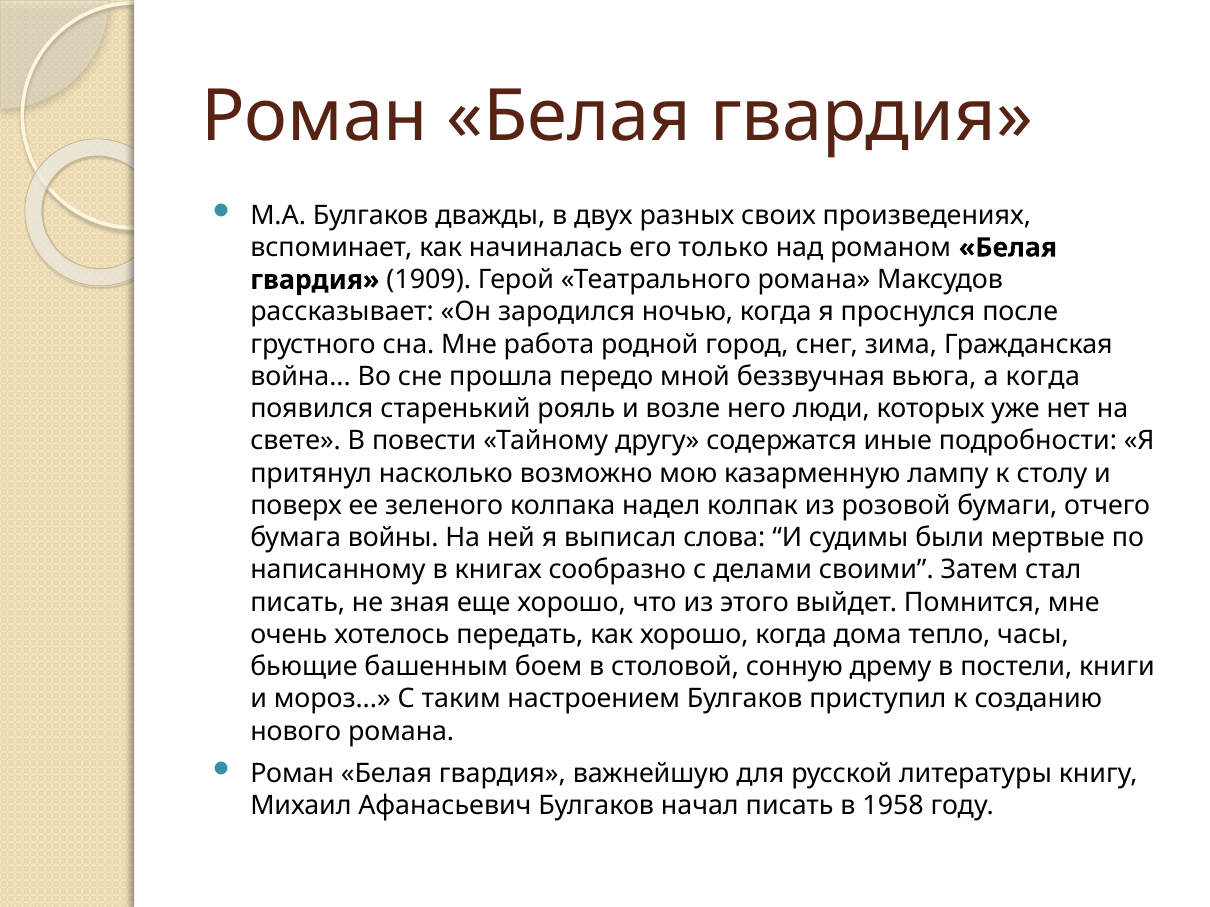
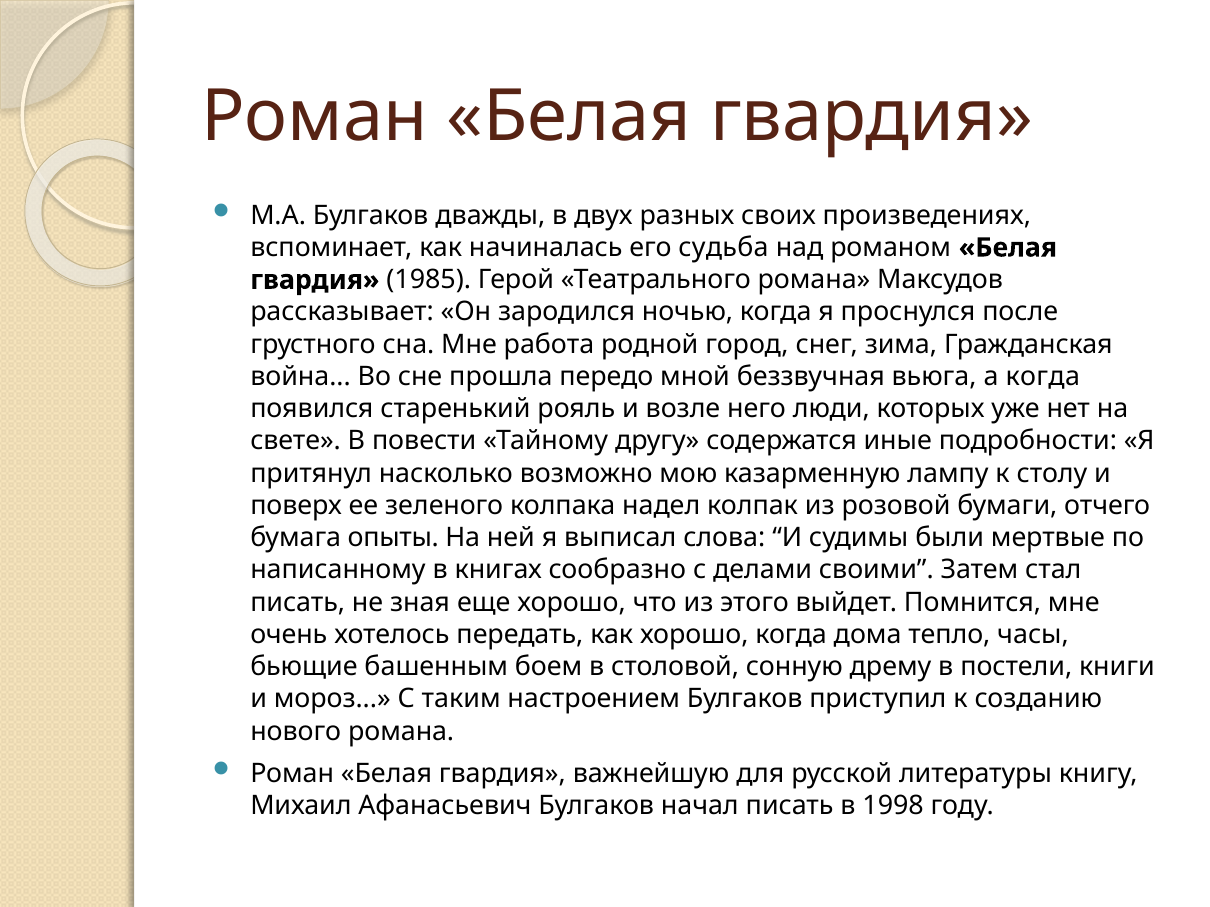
только: только -> судьба
1909: 1909 -> 1985
войны: войны -> опыты
1958: 1958 -> 1998
